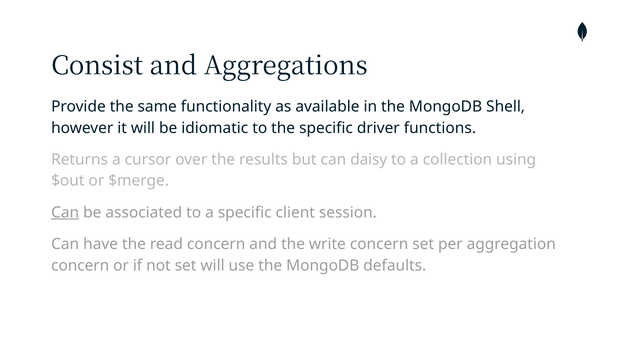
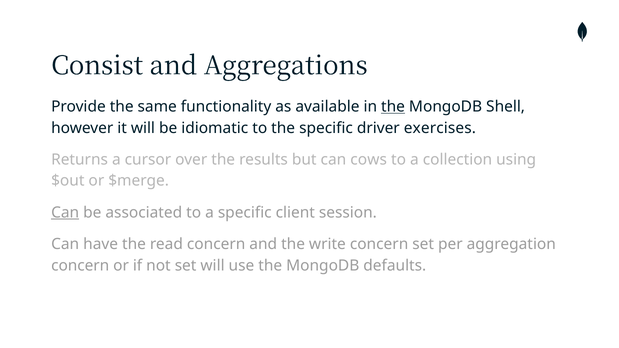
the at (393, 107) underline: none -> present
functions: functions -> exercises
daisy: daisy -> cows
